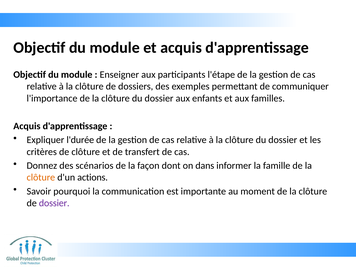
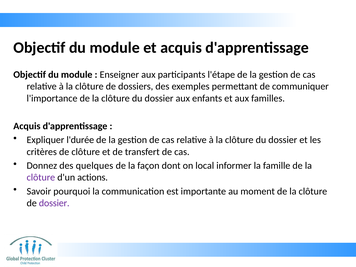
scénarios: scénarios -> quelques
dans: dans -> local
clôture at (41, 177) colour: orange -> purple
